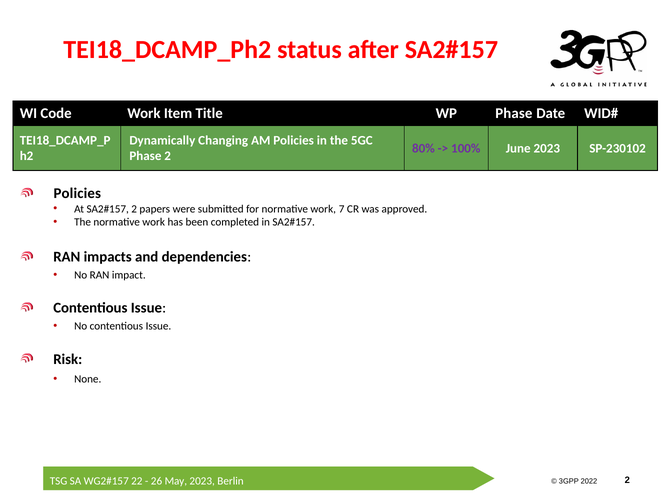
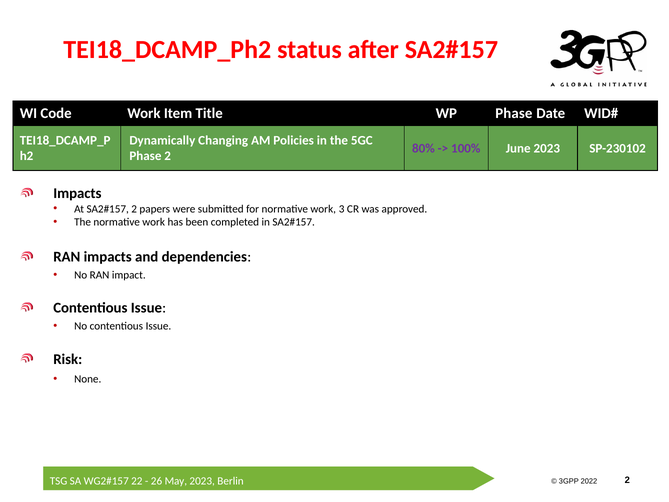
Policies at (77, 193): Policies -> Impacts
7: 7 -> 3
